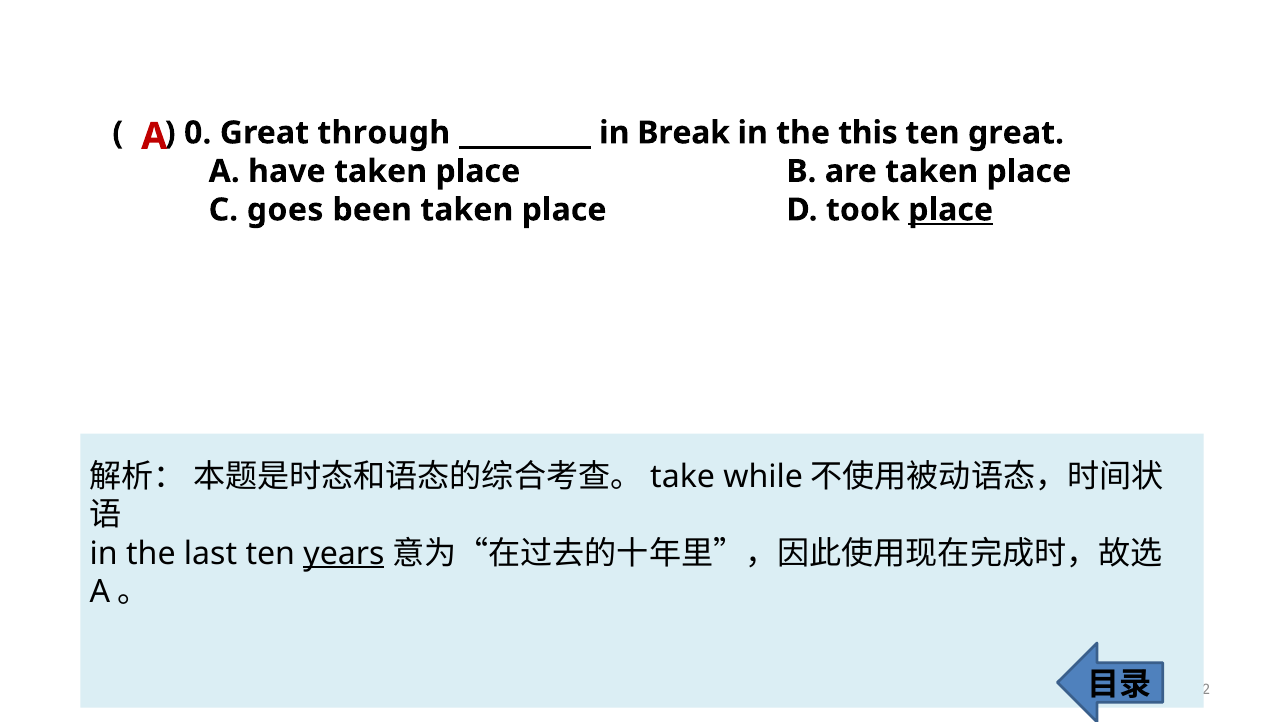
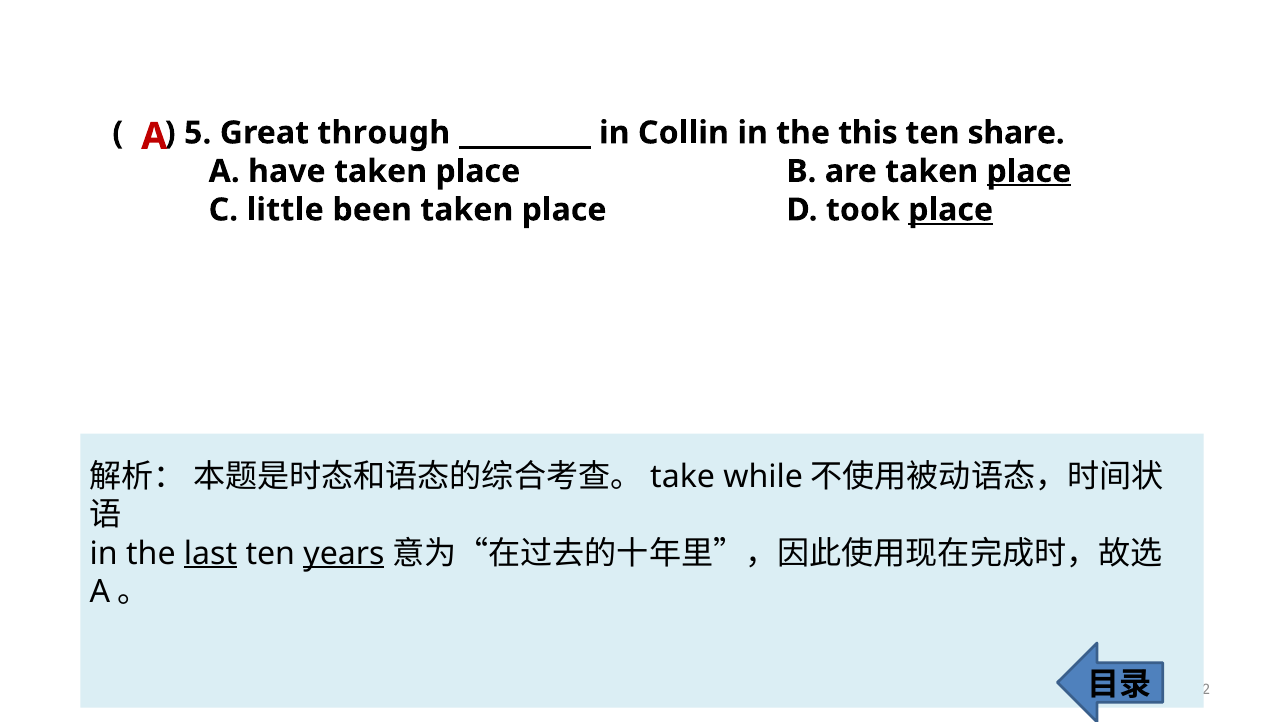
0: 0 -> 5
Break: Break -> Collin
ten great: great -> share
place at (1029, 171) underline: none -> present
goes: goes -> little
last underline: none -> present
